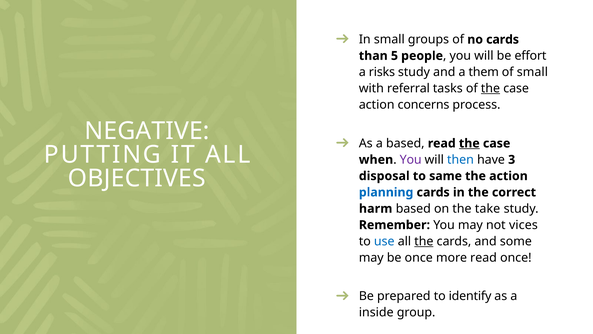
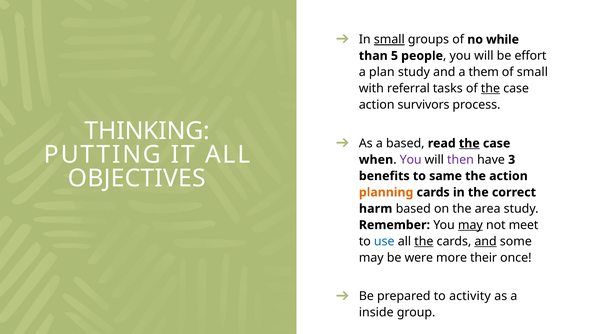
small at (389, 39) underline: none -> present
no cards: cards -> while
risks: risks -> plan
concerns: concerns -> survivors
NEGATIVE: NEGATIVE -> THINKING
then colour: blue -> purple
disposal: disposal -> benefits
planning colour: blue -> orange
take: take -> area
may at (470, 225) underline: none -> present
vices: vices -> meet
and at (486, 241) underline: none -> present
be once: once -> were
more read: read -> their
identify: identify -> activity
